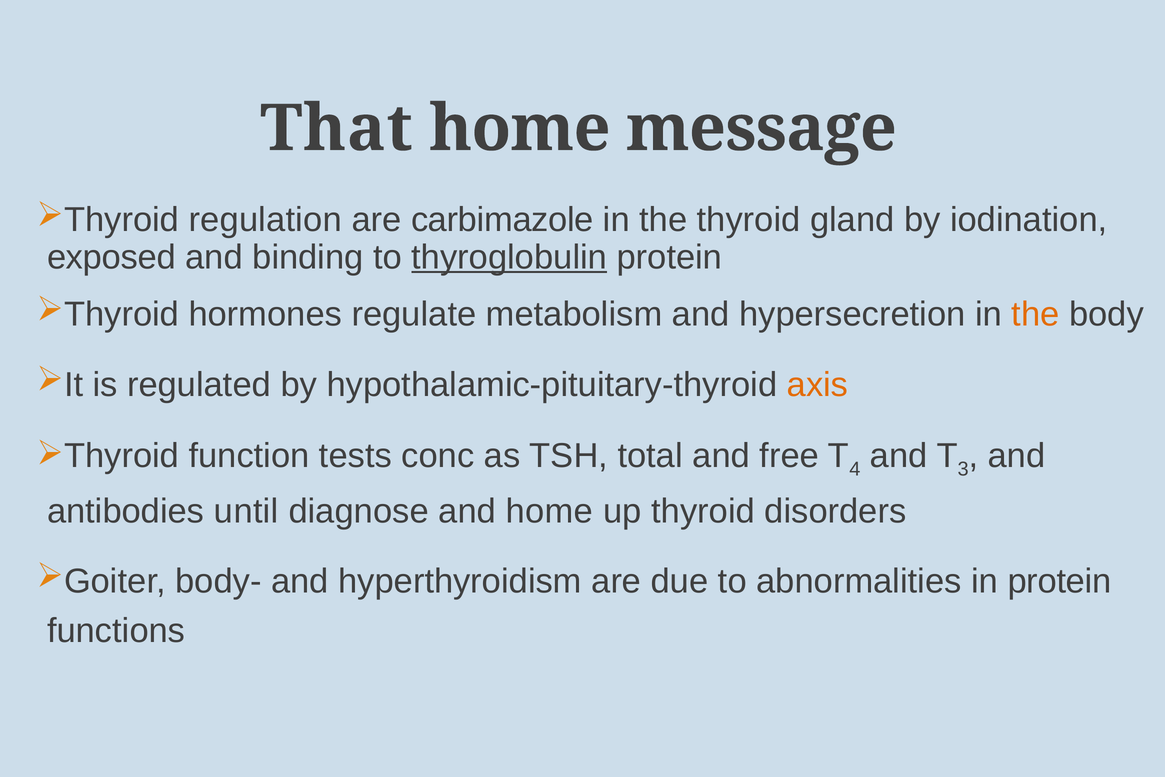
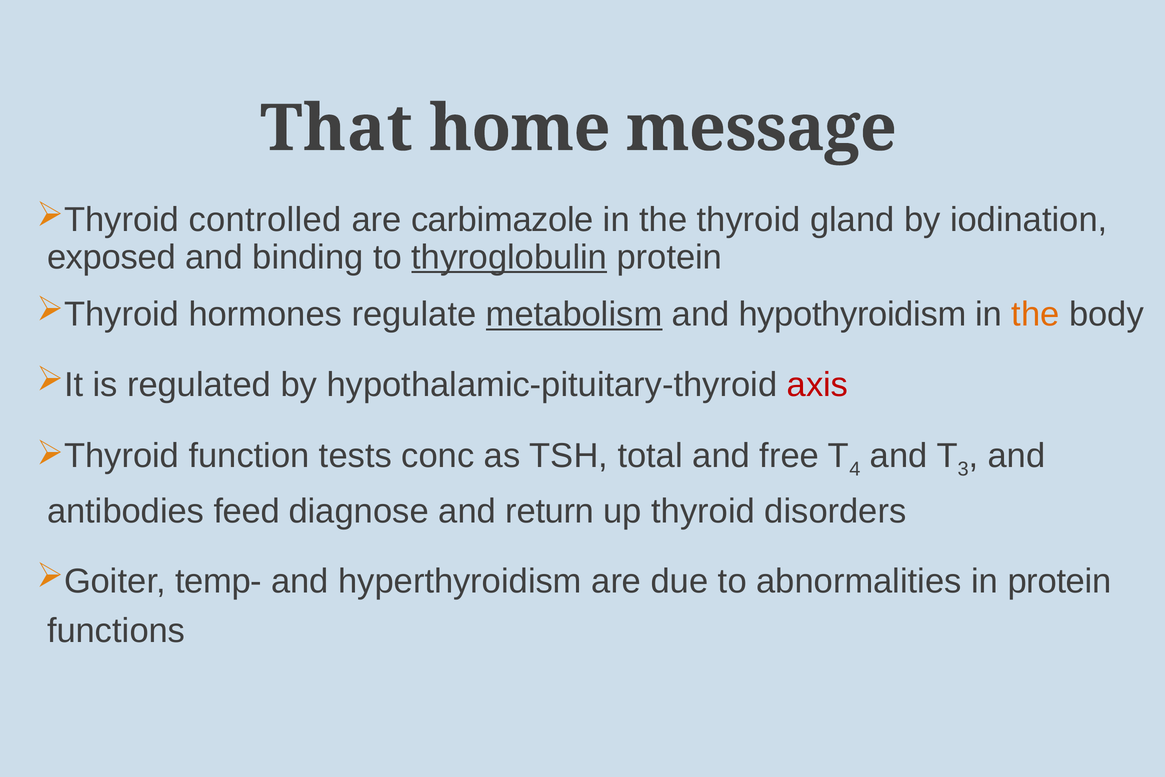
regulation: regulation -> controlled
metabolism underline: none -> present
hypersecretion: hypersecretion -> hypothyroidism
axis colour: orange -> red
until: until -> feed
and home: home -> return
body-: body- -> temp-
